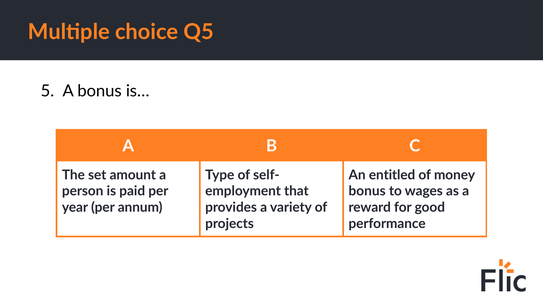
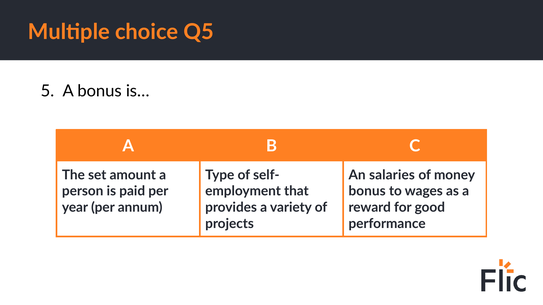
entitled: entitled -> salaries
